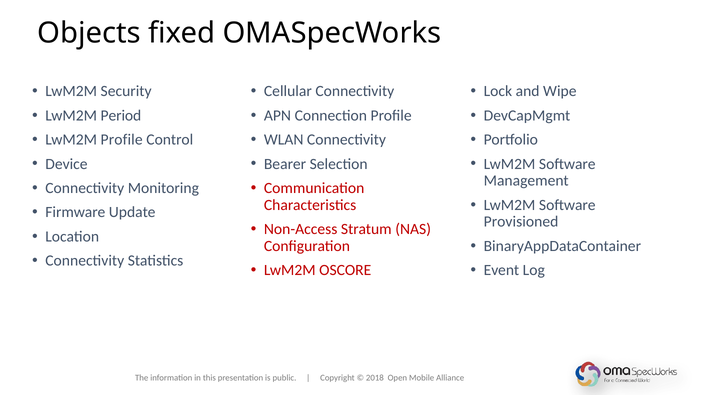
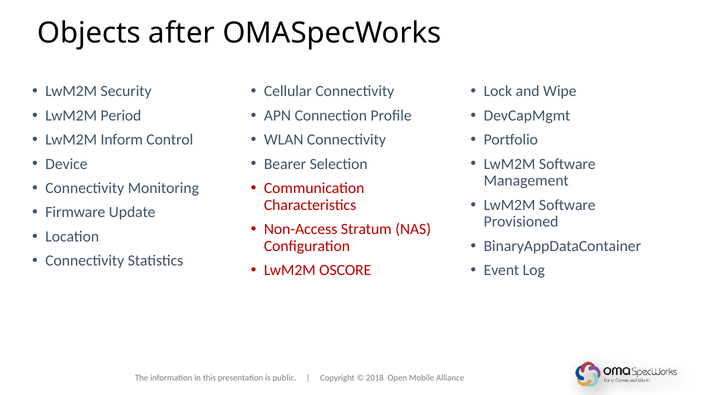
fixed: fixed -> after
LwM2M Profile: Profile -> Inform
